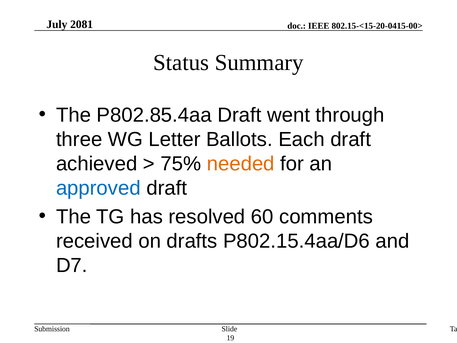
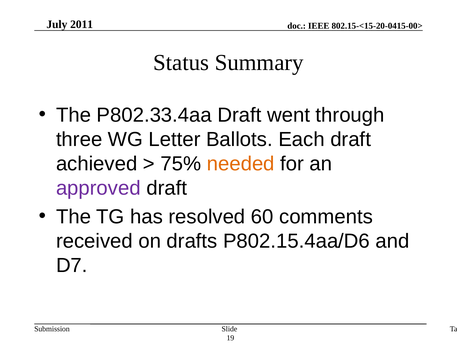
2081: 2081 -> 2011
P802.85.4aa: P802.85.4aa -> P802.33.4aa
approved colour: blue -> purple
